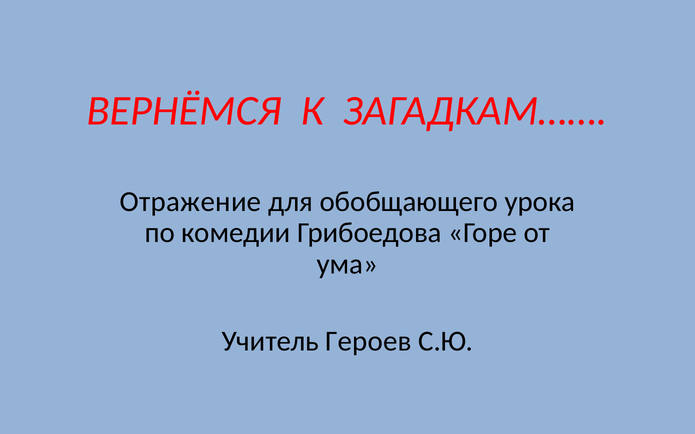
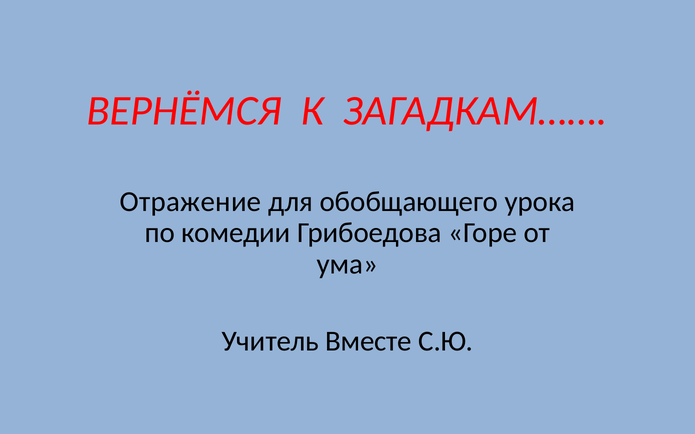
Героев: Героев -> Вместе
